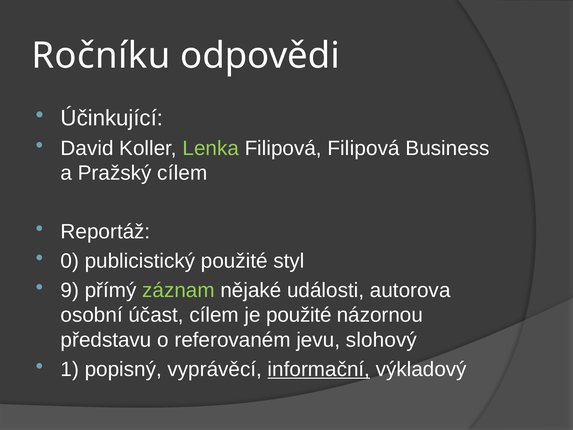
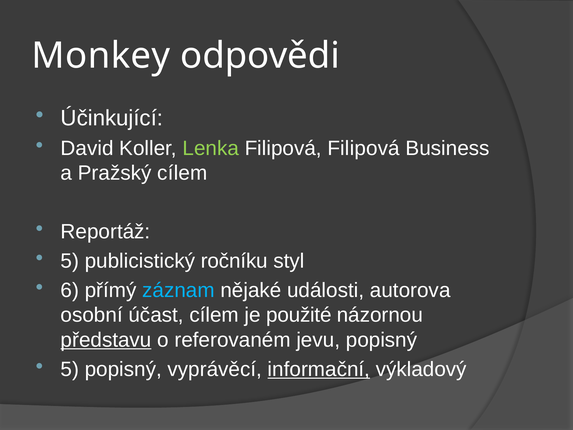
Ročníku: Ročníku -> Monkey
0 at (70, 261): 0 -> 5
publicistický použité: použité -> ročníku
9: 9 -> 6
záznam colour: light green -> light blue
představu underline: none -> present
jevu slohový: slohový -> popisný
1 at (70, 369): 1 -> 5
